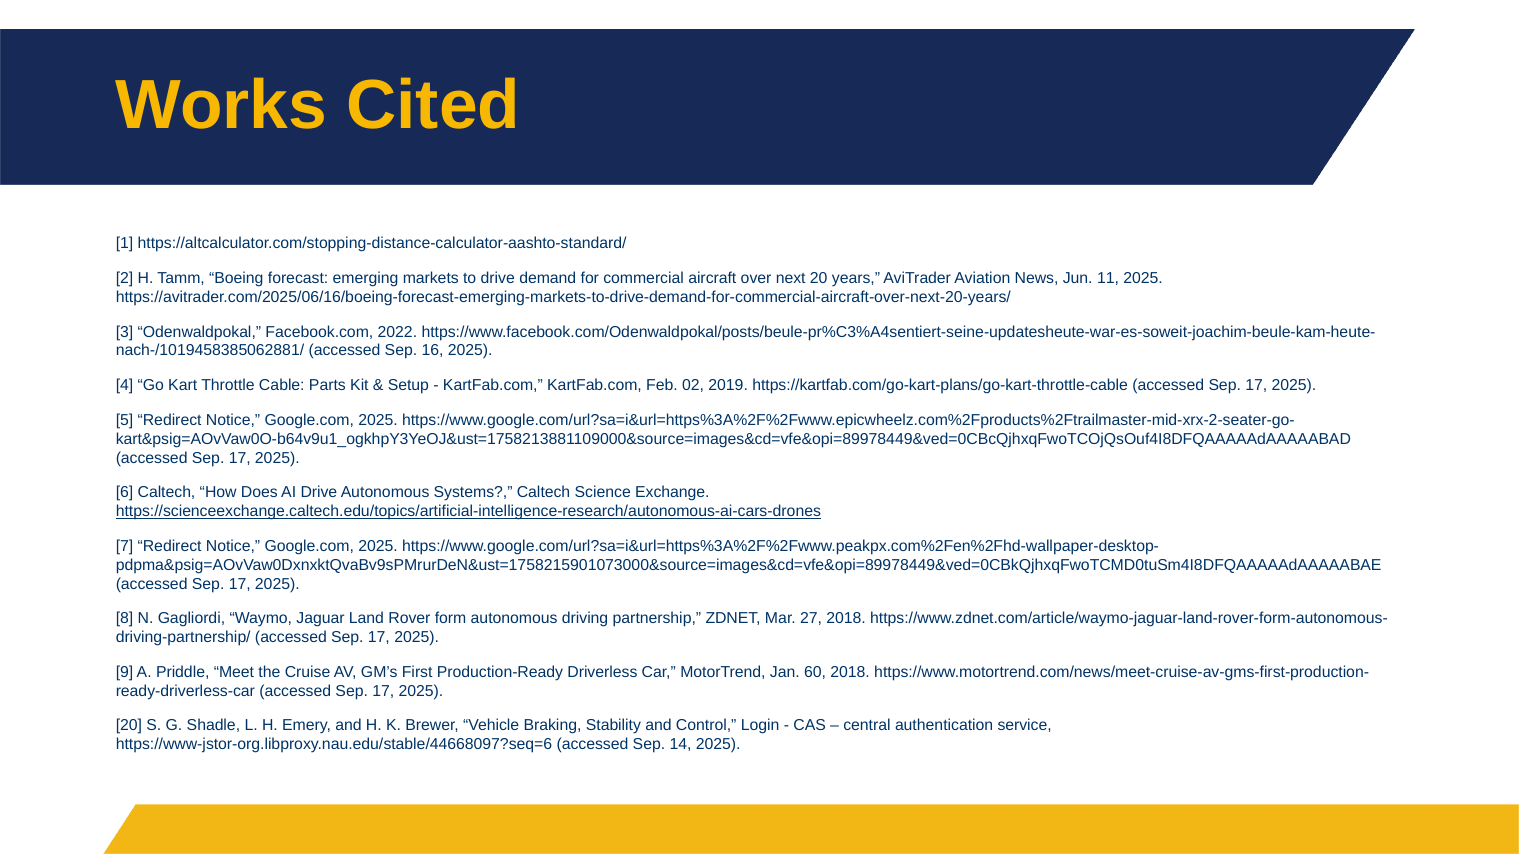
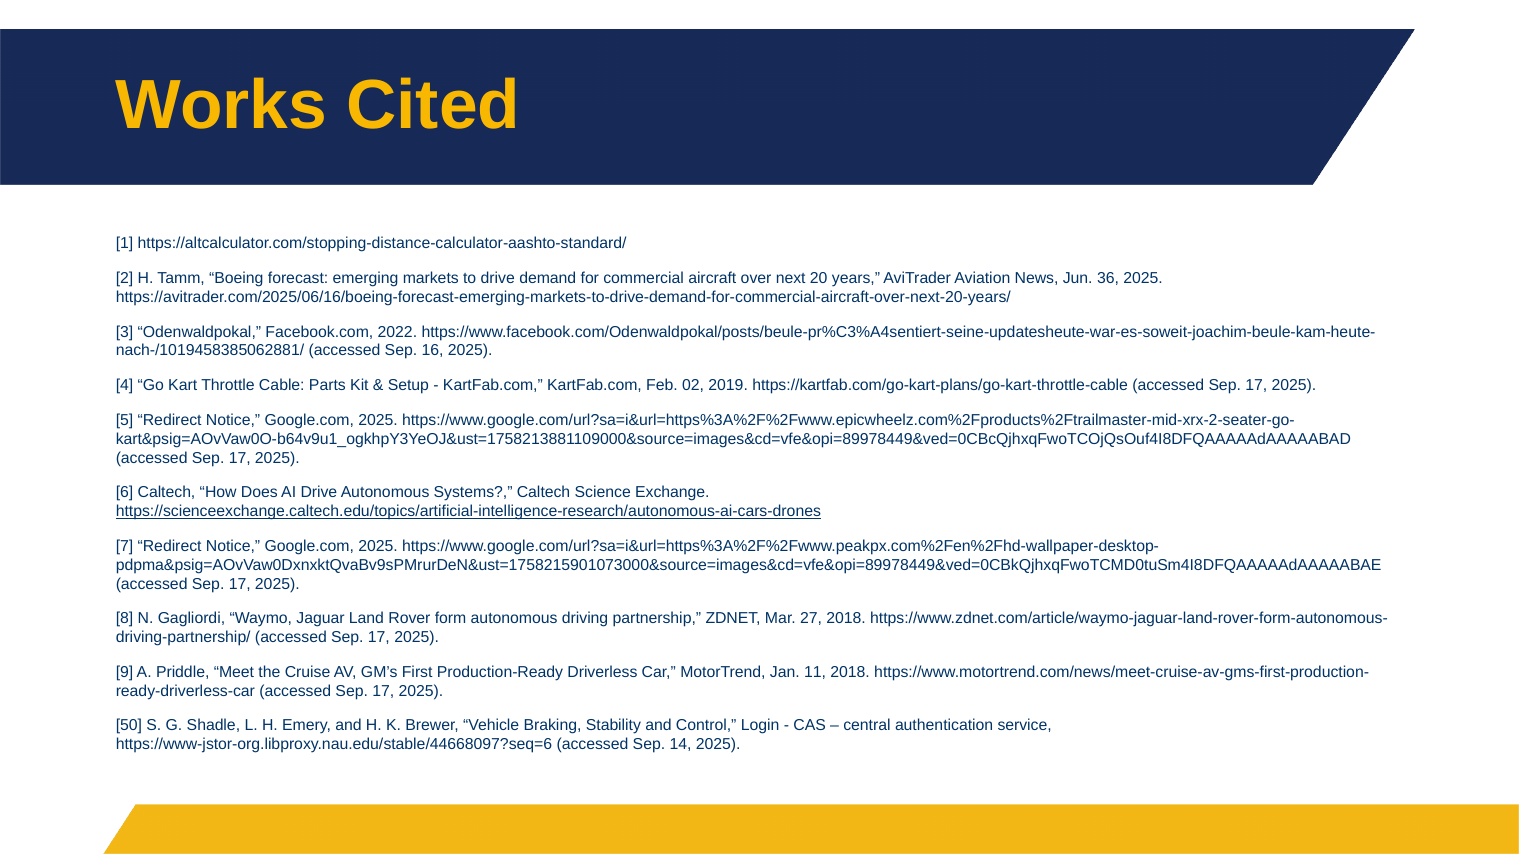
11: 11 -> 36
60: 60 -> 11
20 at (129, 726): 20 -> 50
